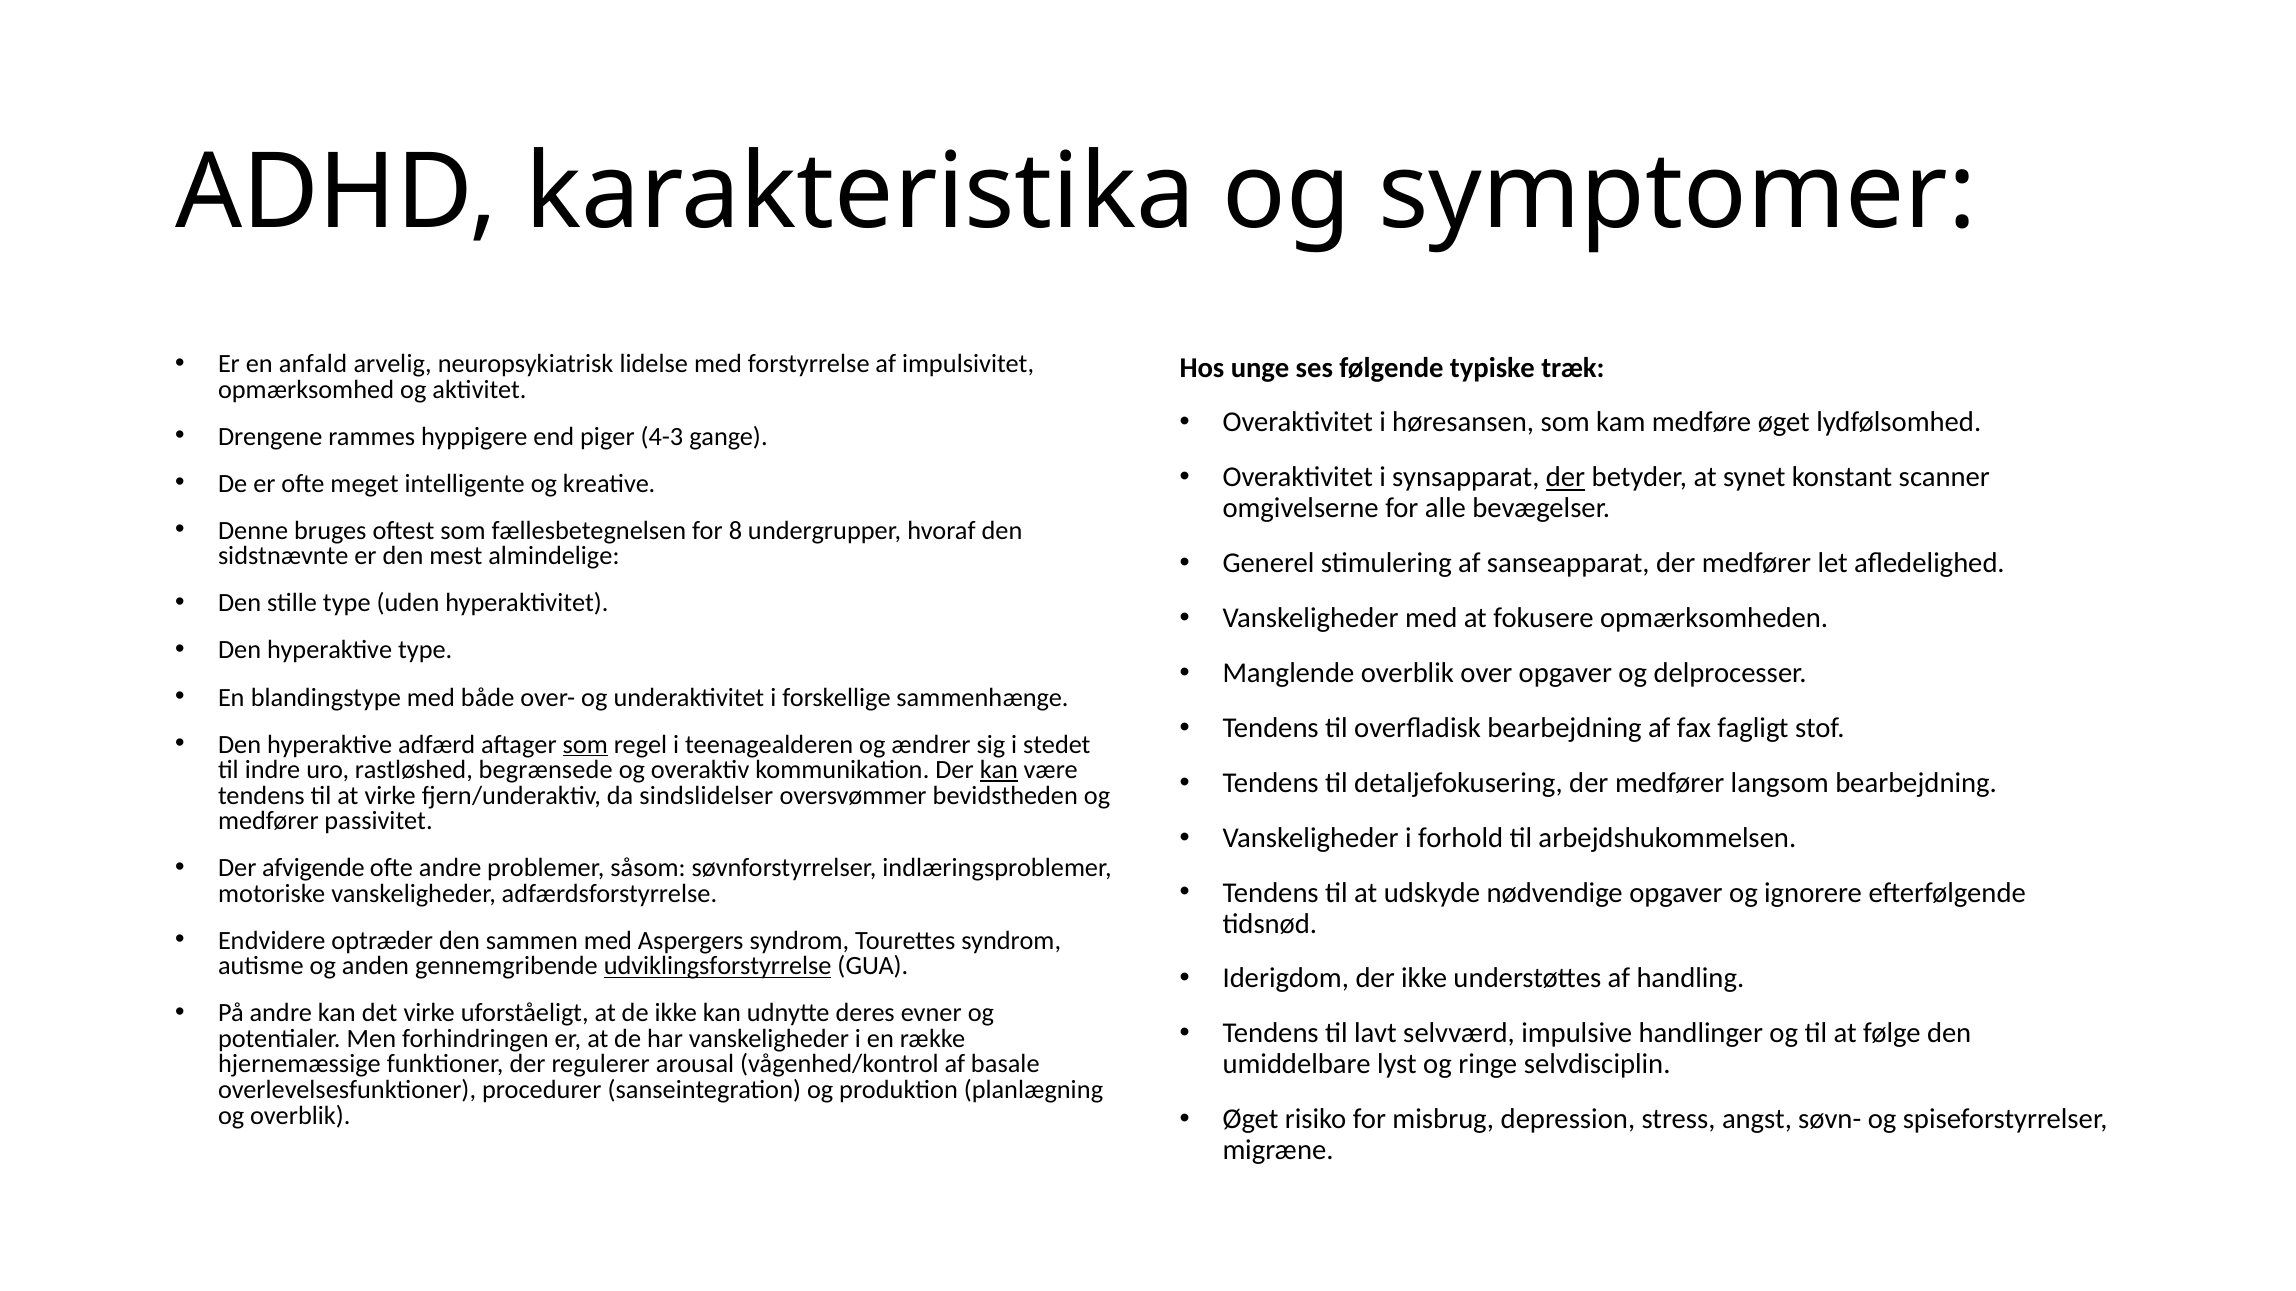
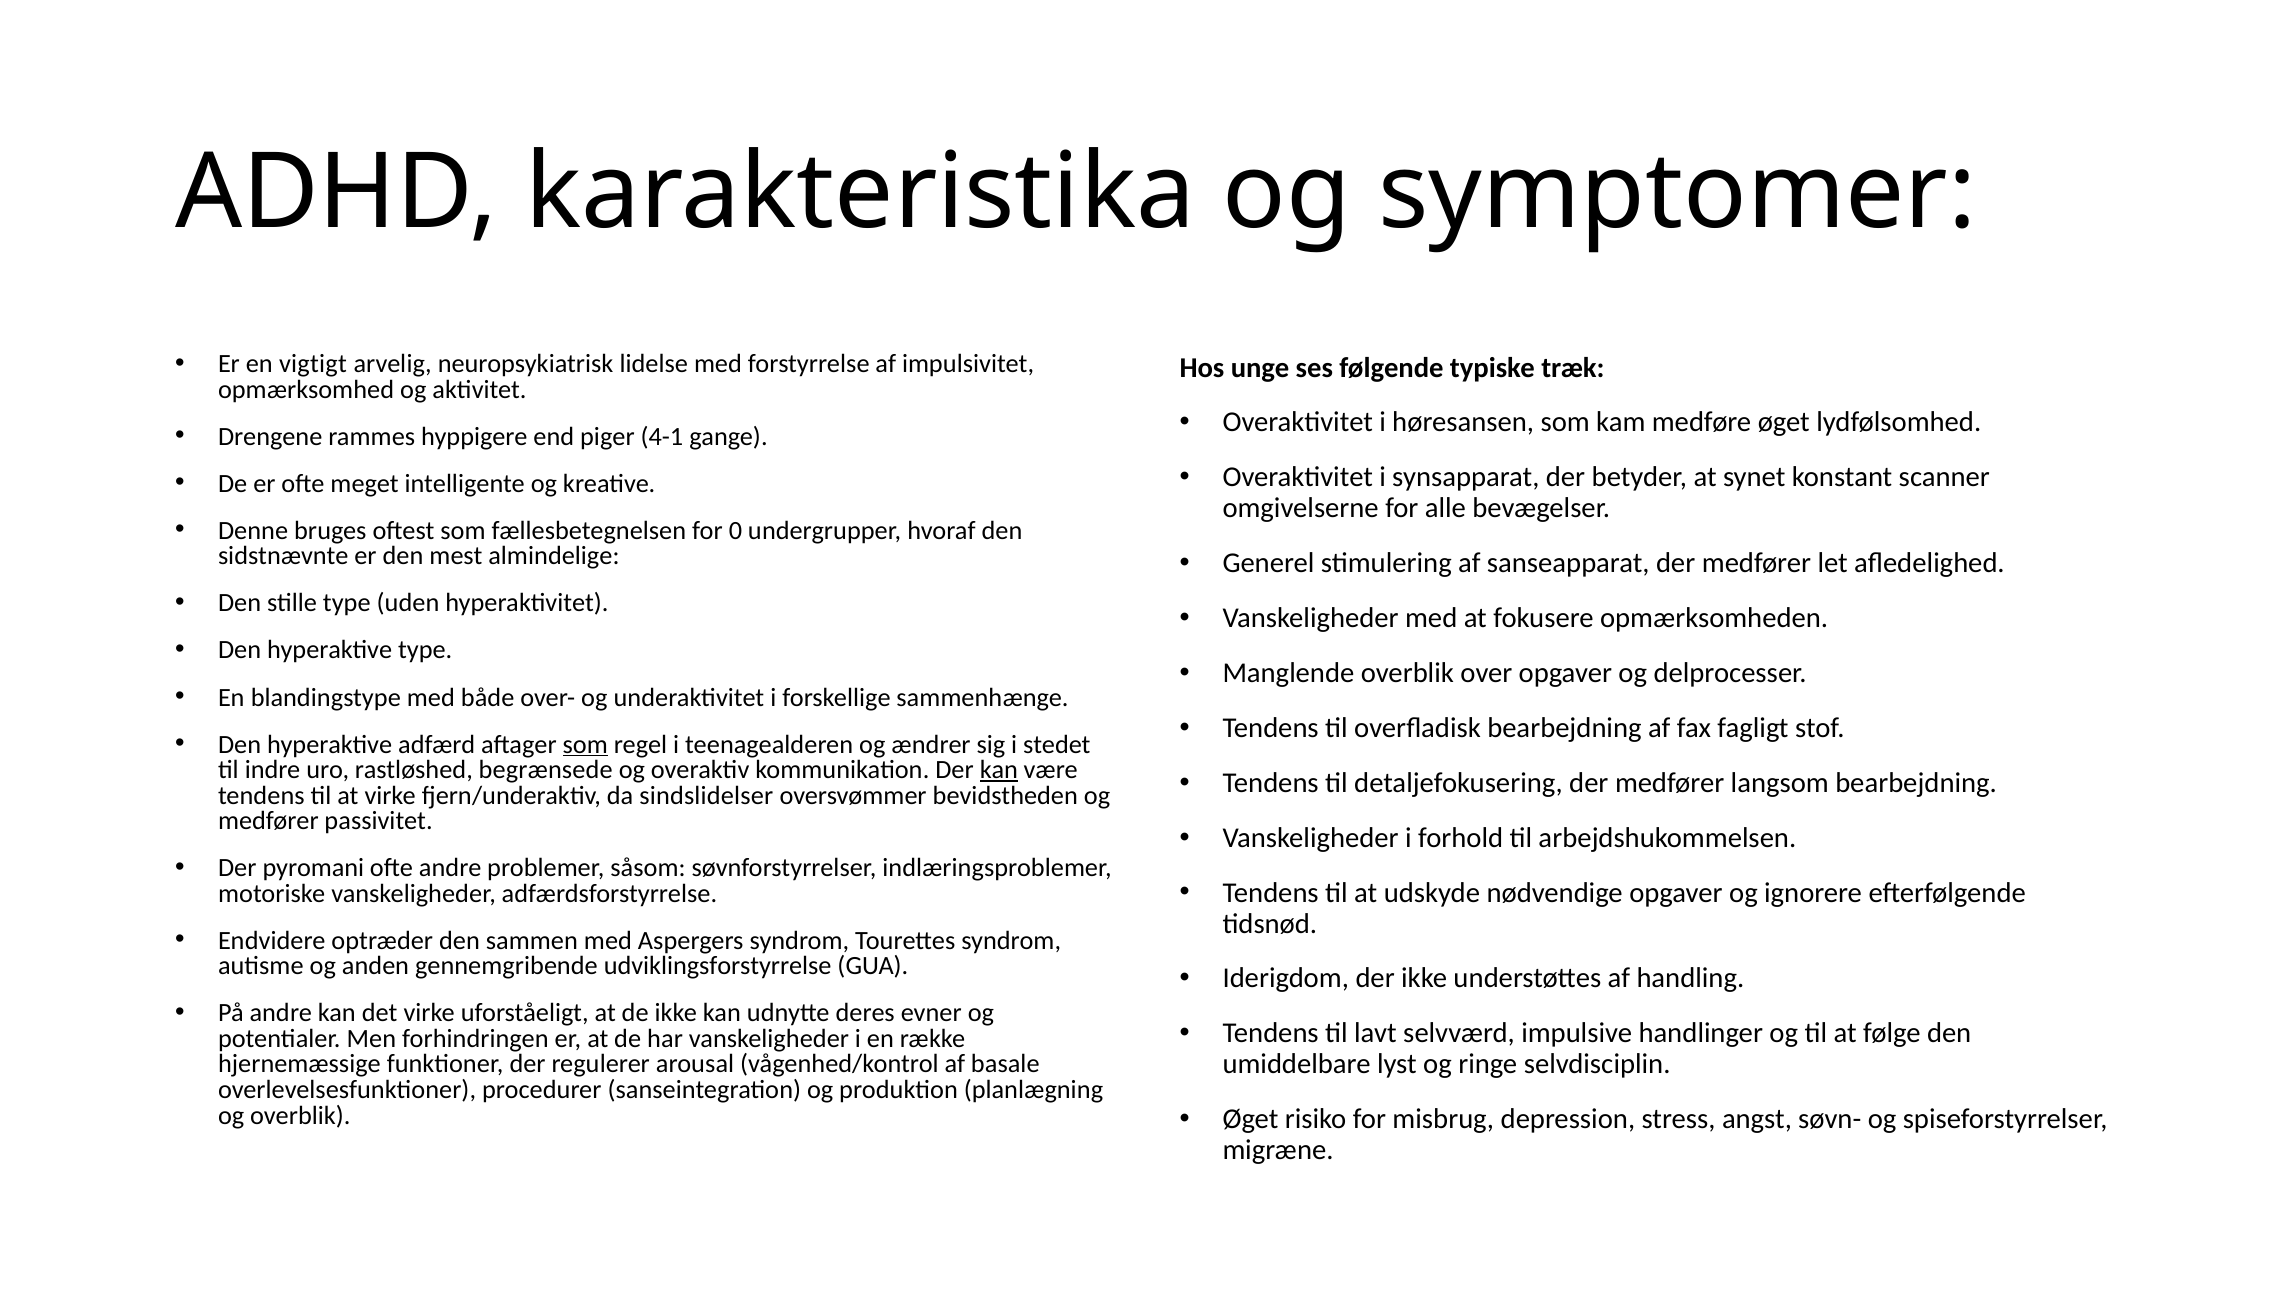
anfald: anfald -> vigtigt
4-3: 4-3 -> 4-1
der at (1565, 478) underline: present -> none
8: 8 -> 0
afvigende: afvigende -> pyromani
udviklingsforstyrrelse underline: present -> none
